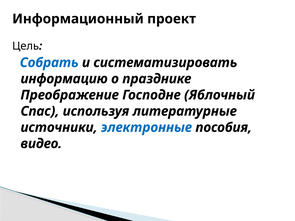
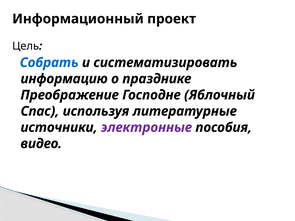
электронные colour: blue -> purple
